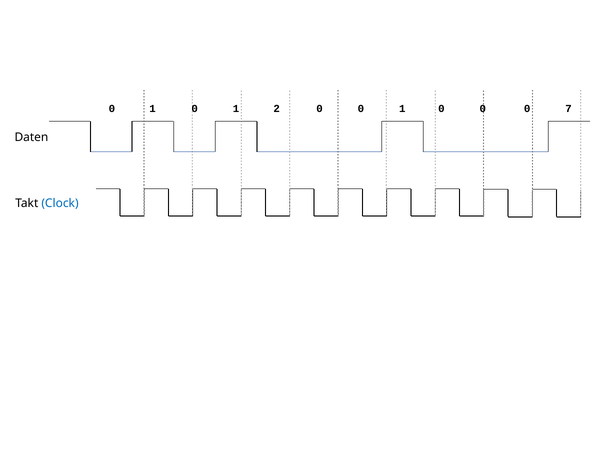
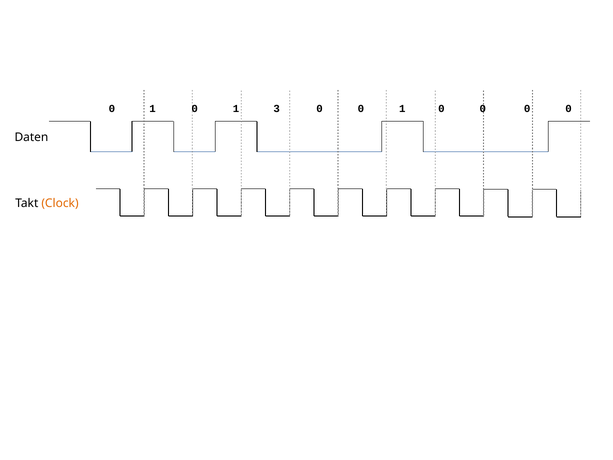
2: 2 -> 3
1 0 0 7: 7 -> 0
Clock colour: blue -> orange
